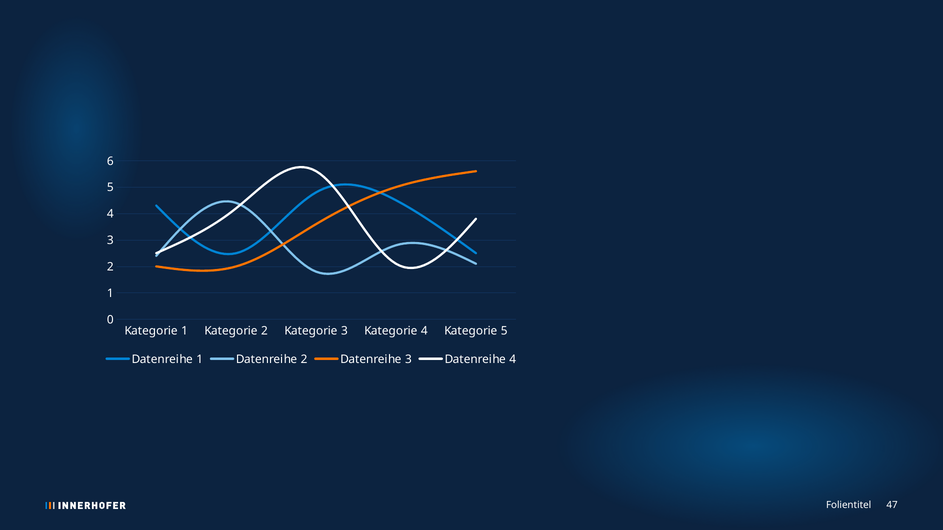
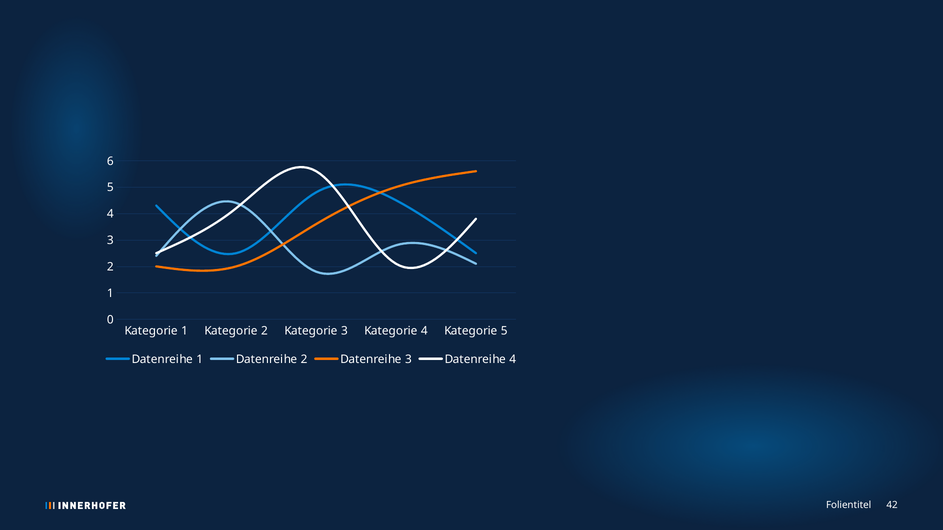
47: 47 -> 42
